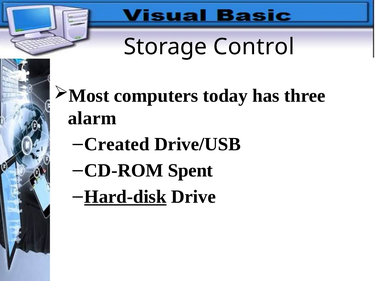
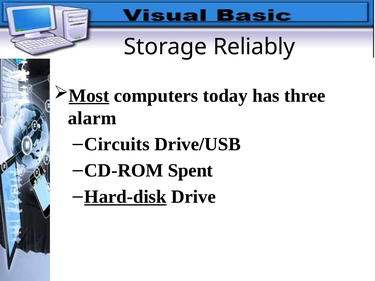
Control: Control -> Reliably
Most underline: none -> present
Created: Created -> Circuits
